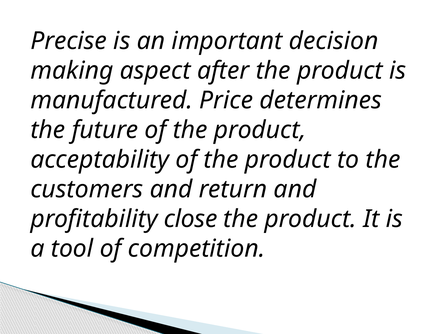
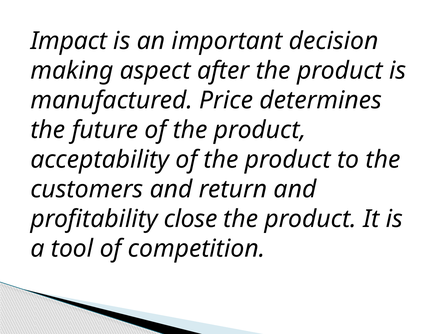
Precise: Precise -> Impact
